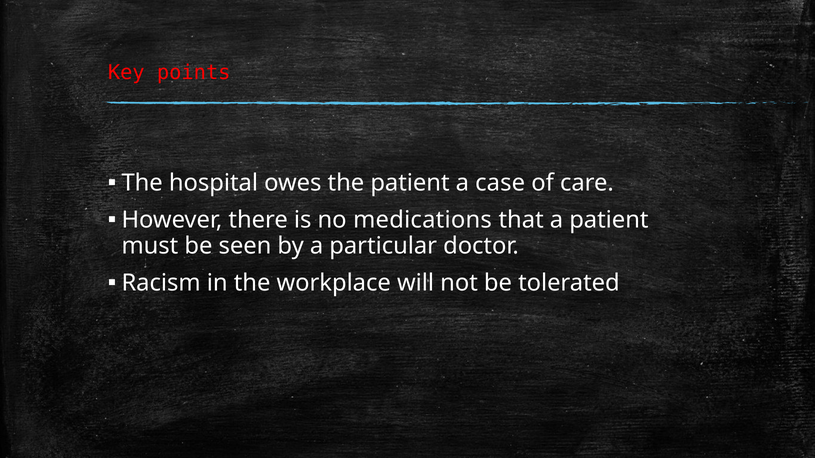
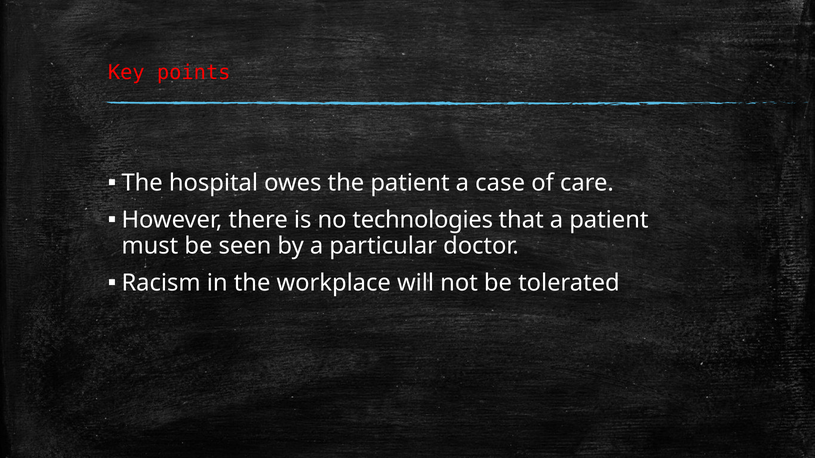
medications: medications -> technologies
